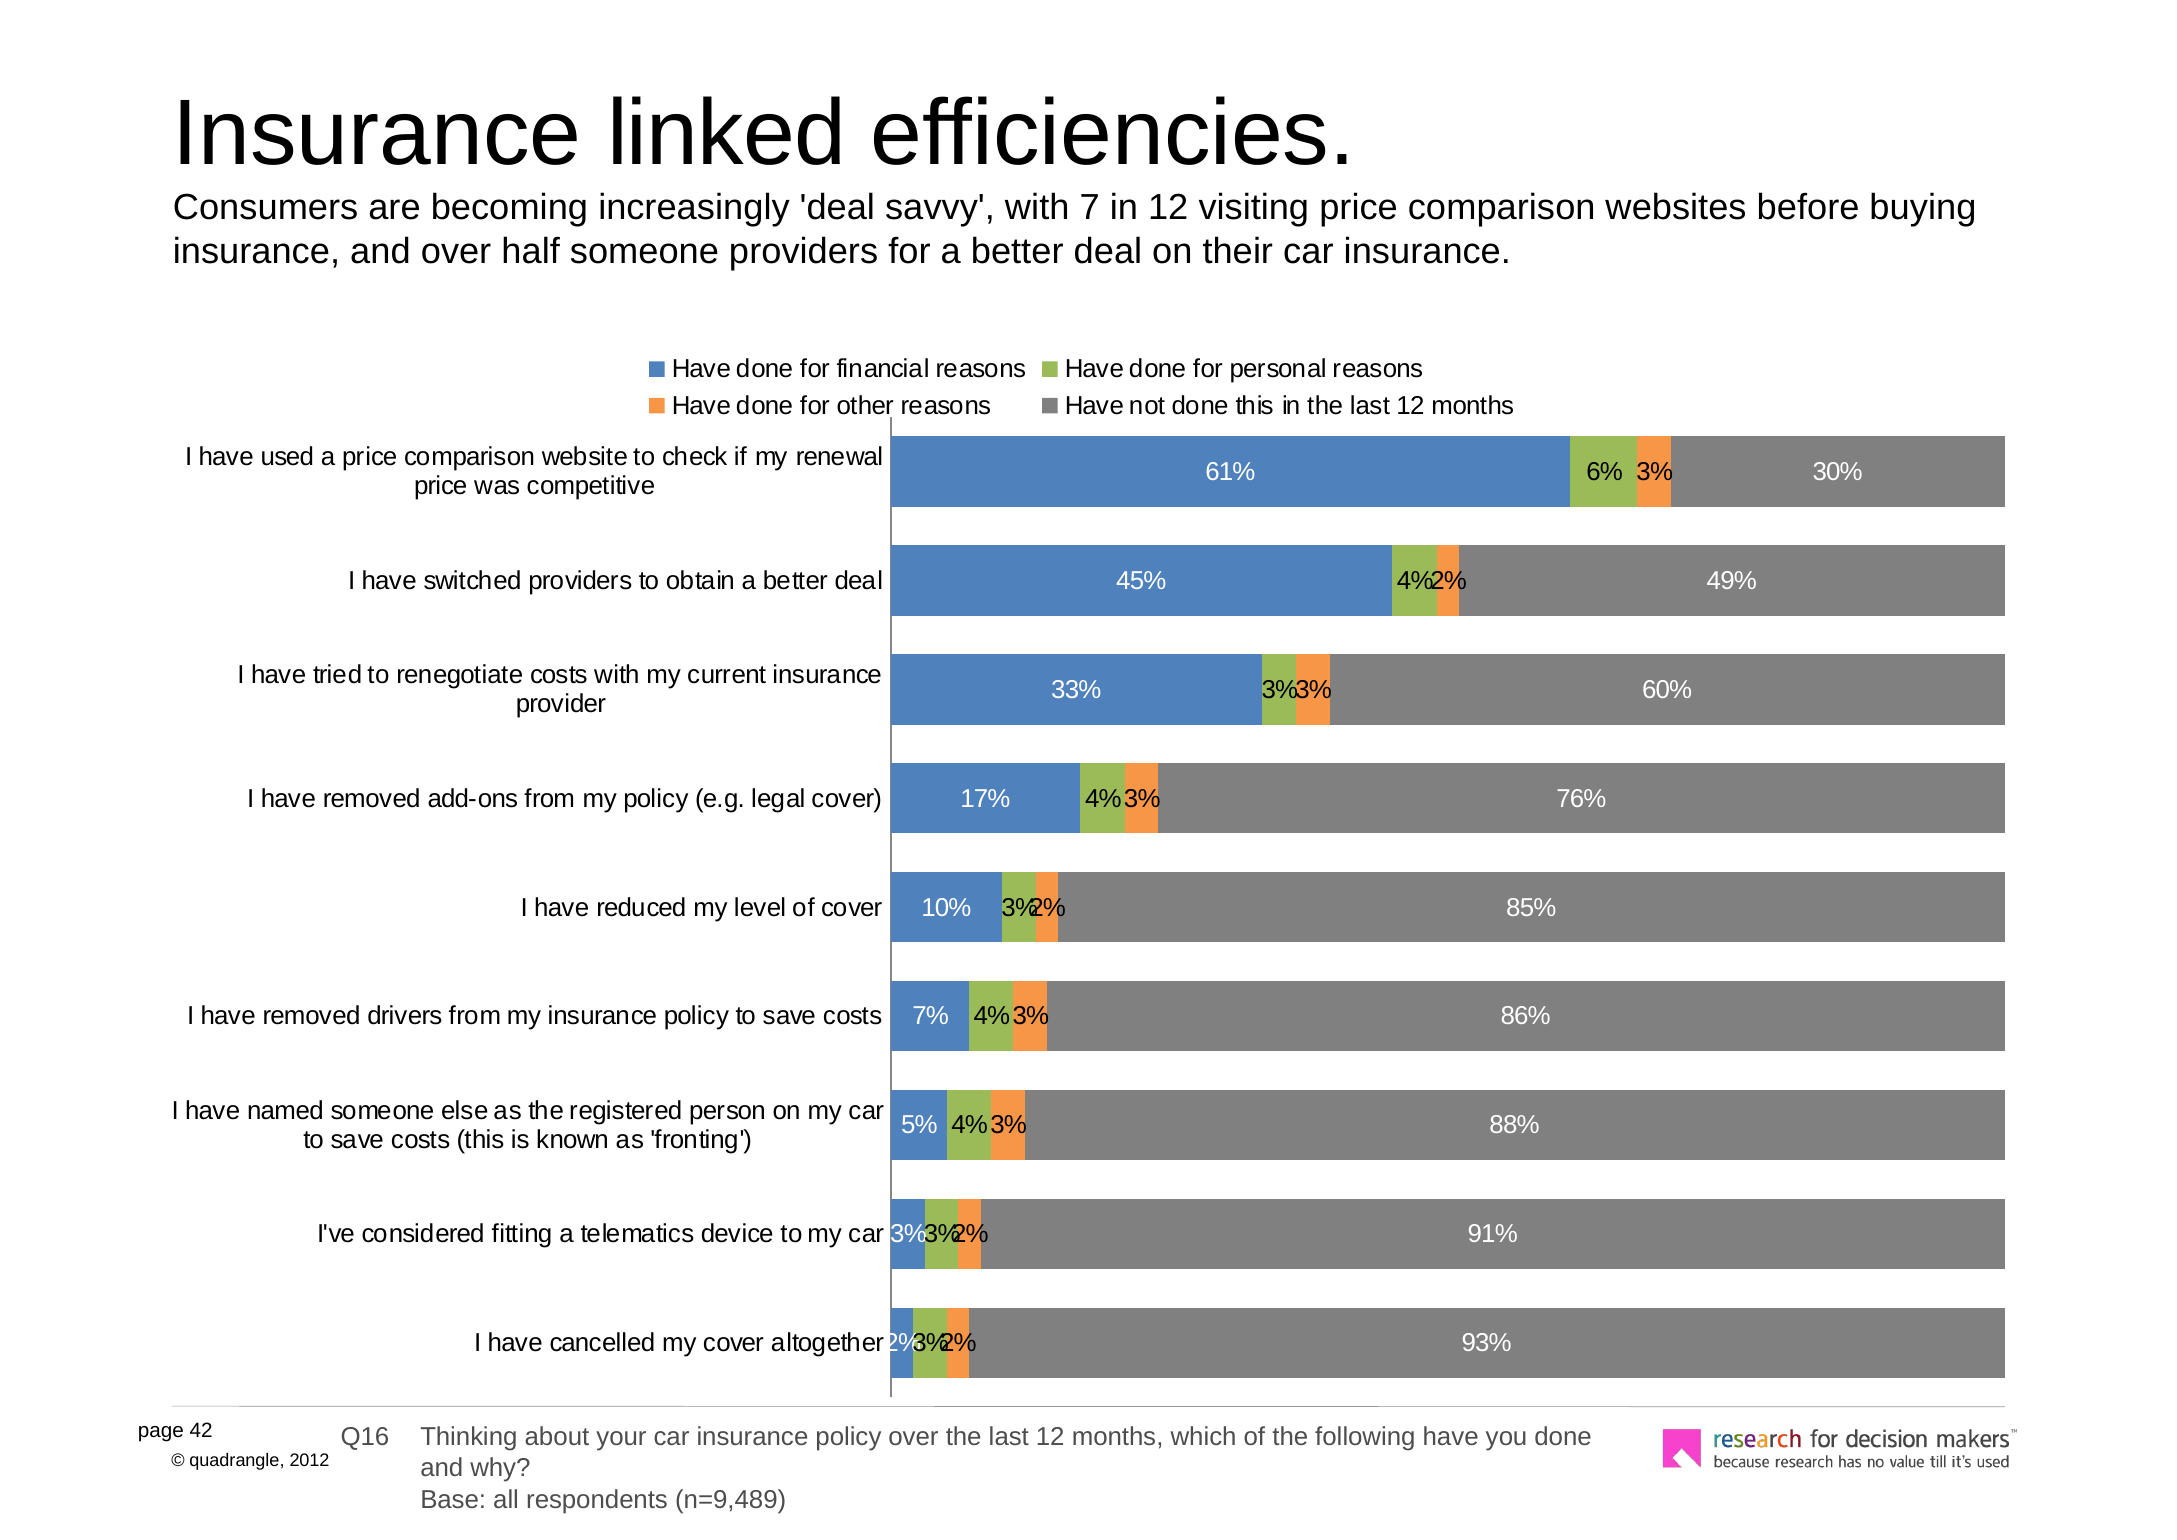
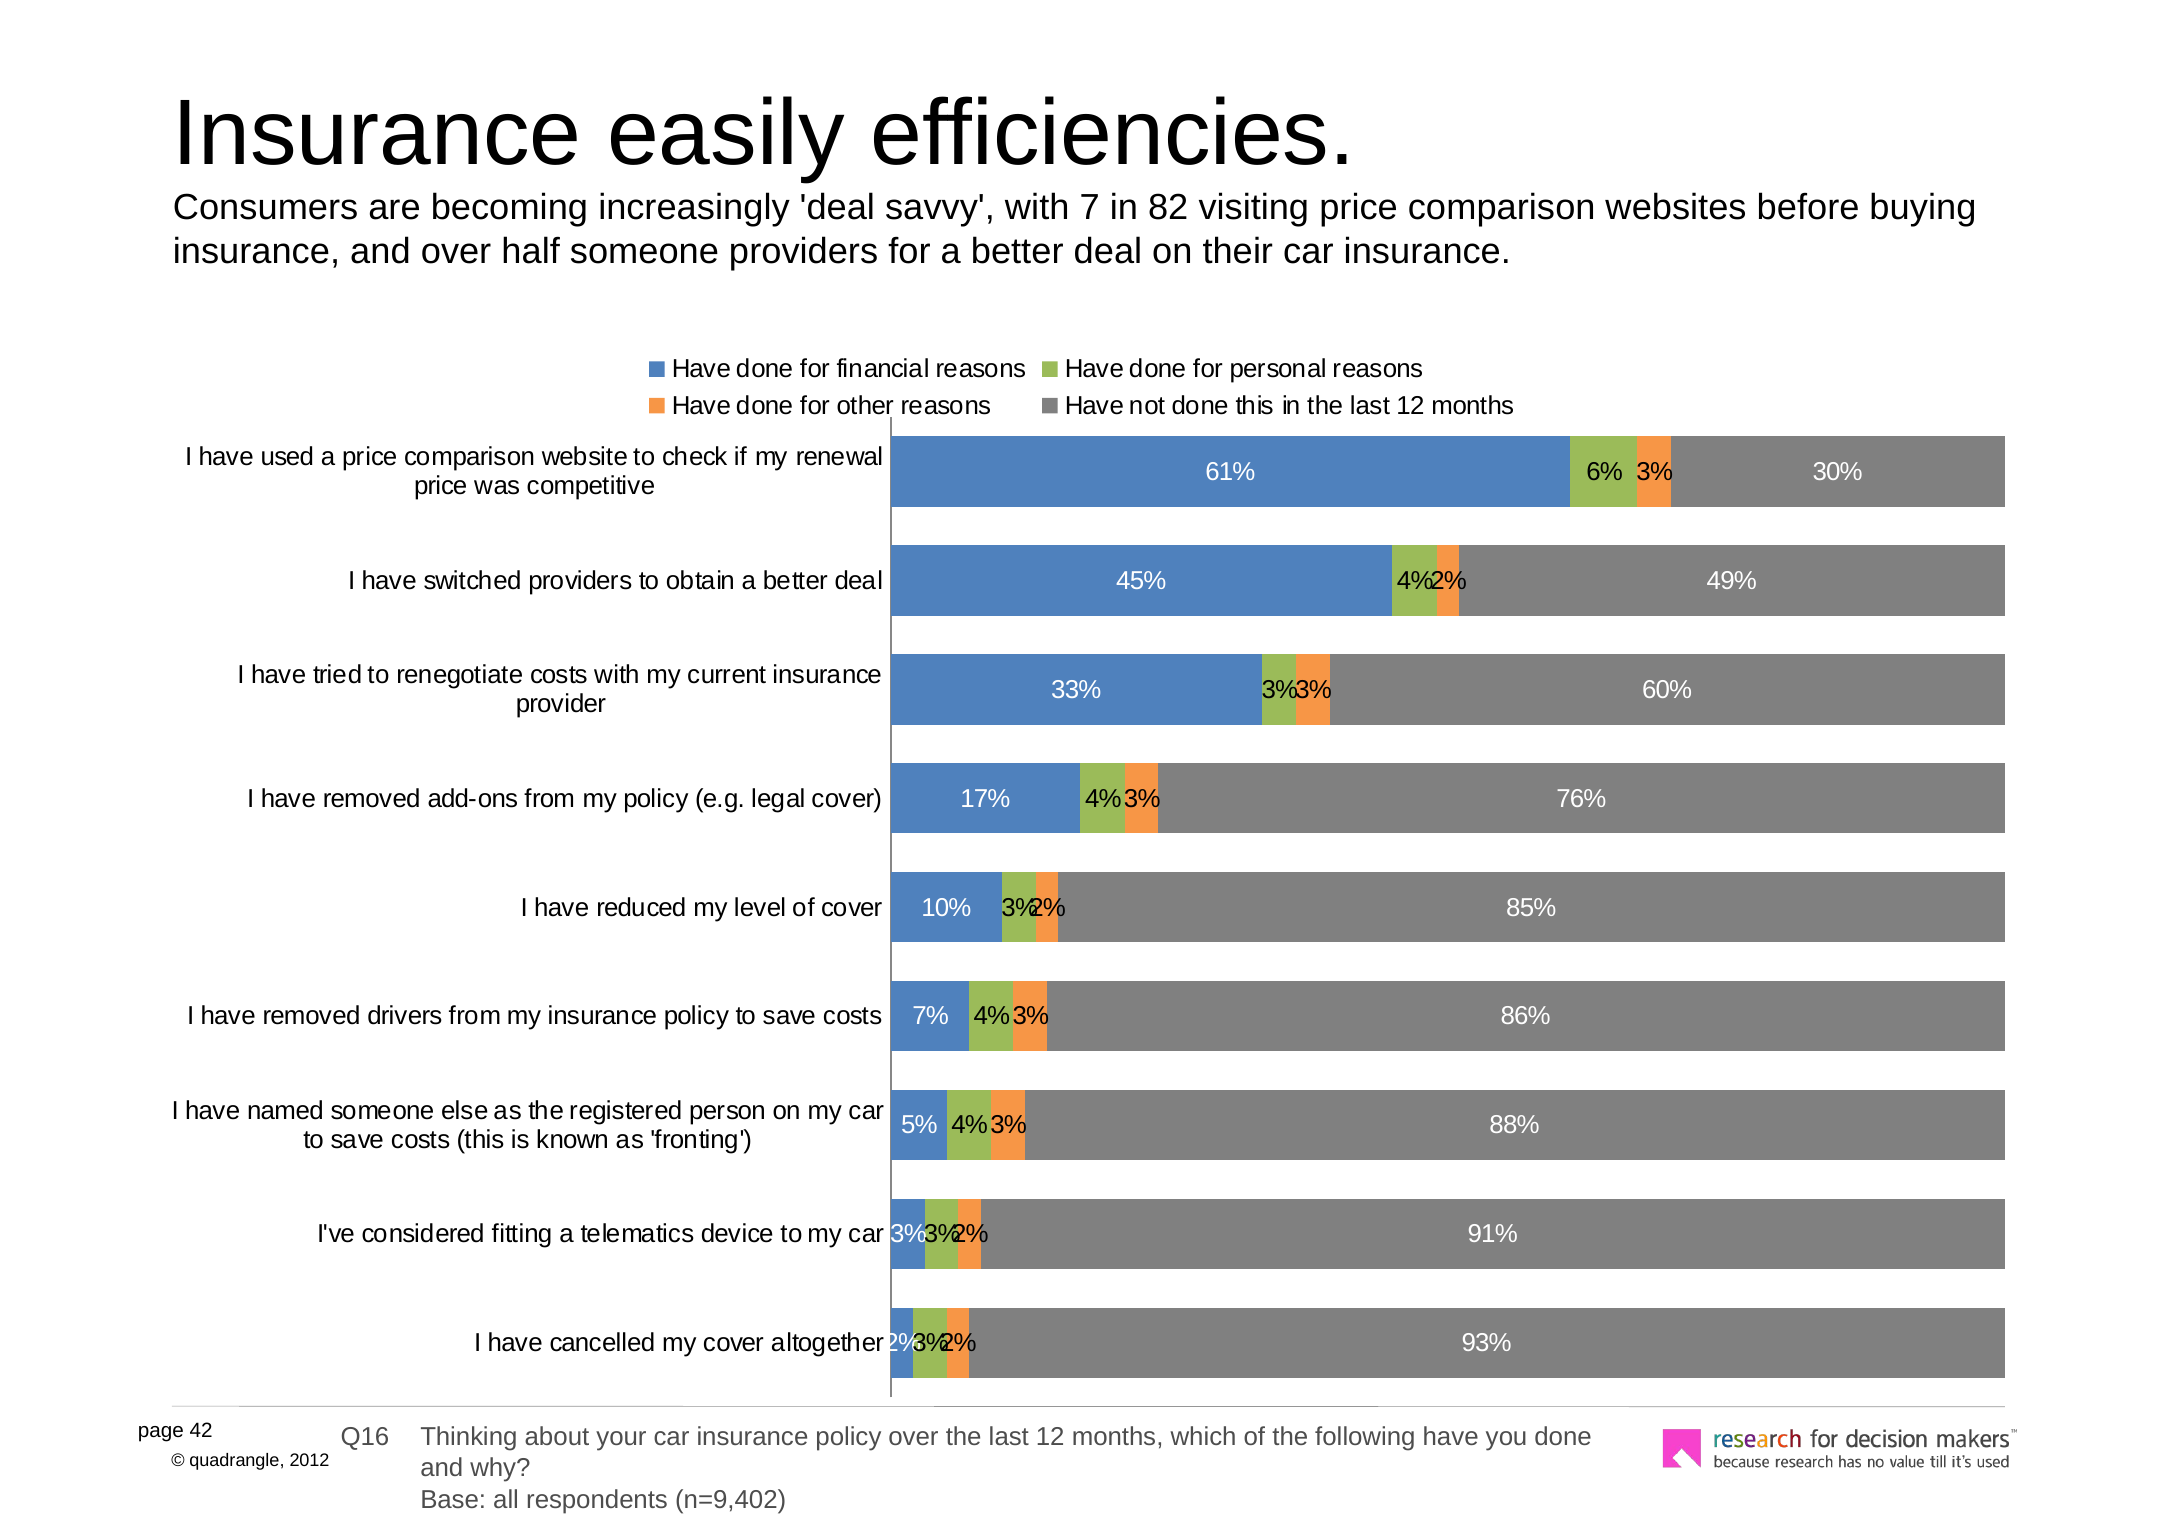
linked: linked -> easily
in 12: 12 -> 82
n=9,489: n=9,489 -> n=9,402
